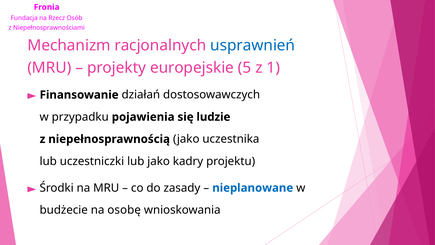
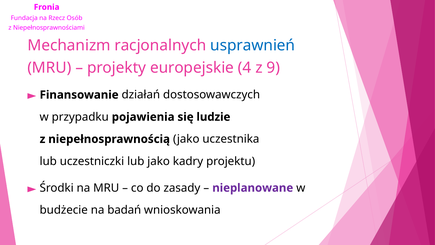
5: 5 -> 4
1: 1 -> 9
nieplanowane colour: blue -> purple
osobę: osobę -> badań
